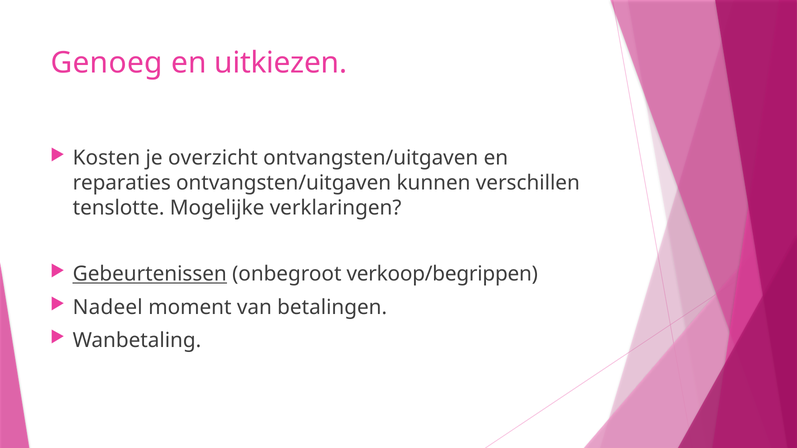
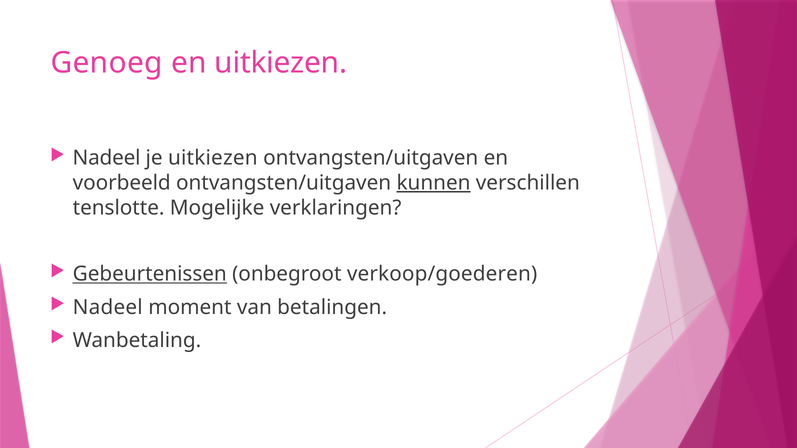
Kosten at (106, 158): Kosten -> Nadeel
je overzicht: overzicht -> uitkiezen
reparaties: reparaties -> voorbeeld
kunnen underline: none -> present
verkoop/begrippen: verkoop/begrippen -> verkoop/goederen
